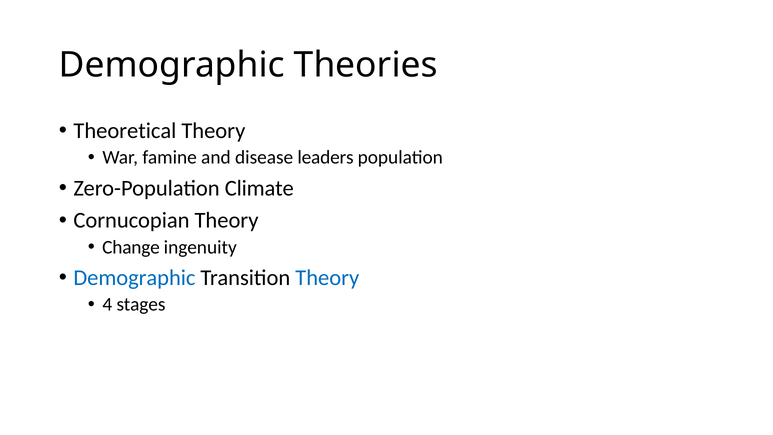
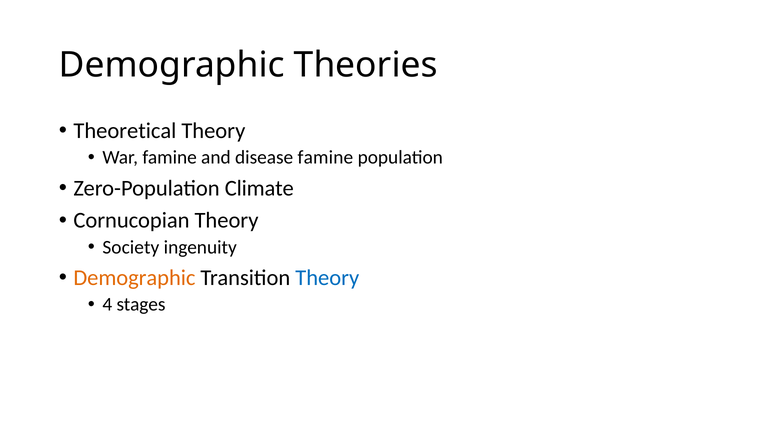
disease leaders: leaders -> famine
Change: Change -> Society
Demographic at (134, 278) colour: blue -> orange
